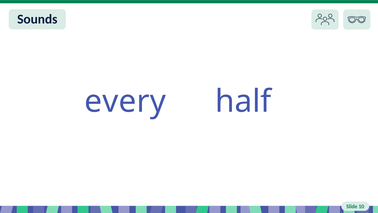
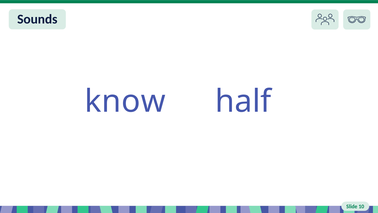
every: every -> know
